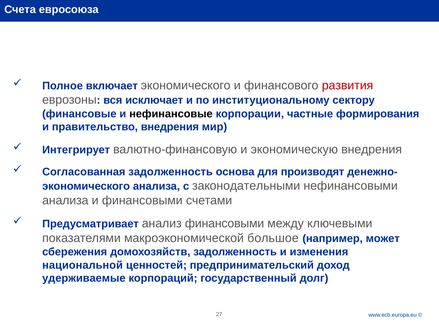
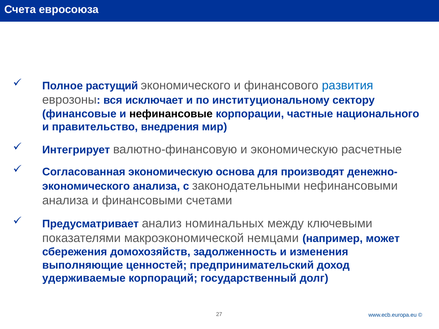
включает: включает -> растущий
развития colour: red -> blue
формирования: формирования -> национального
экономическую внедрения: внедрения -> расчетные
Согласованная задолженность: задолженность -> экономическую
анализ финансовыми: финансовыми -> номинальных
большое: большое -> немцами
национальной: национальной -> выполняющие
